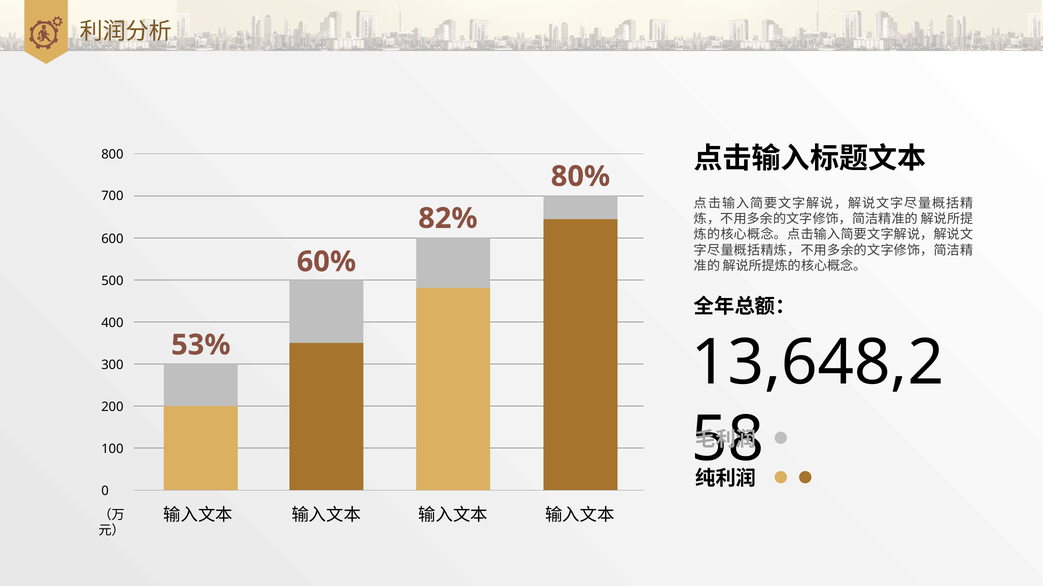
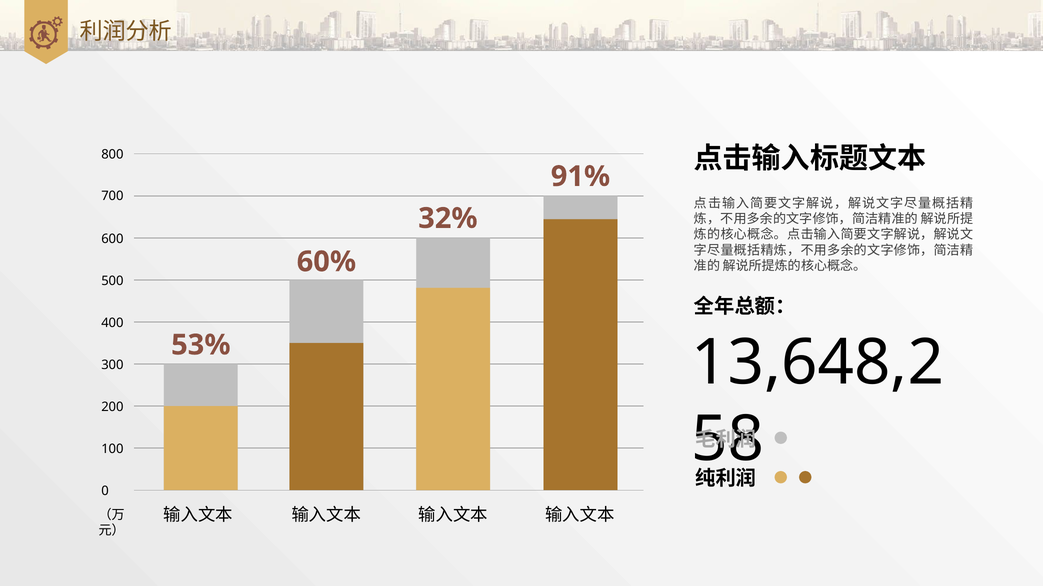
80%: 80% -> 91%
82%: 82% -> 32%
